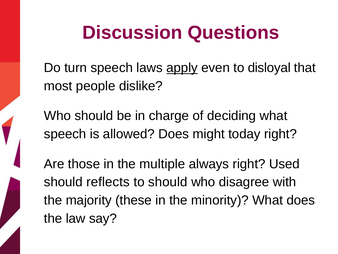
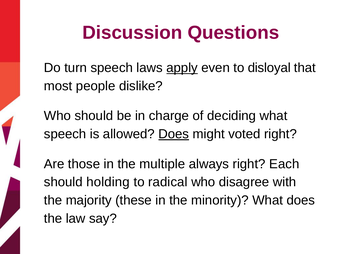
Does at (174, 134) underline: none -> present
today: today -> voted
Used: Used -> Each
reflects: reflects -> holding
to should: should -> radical
